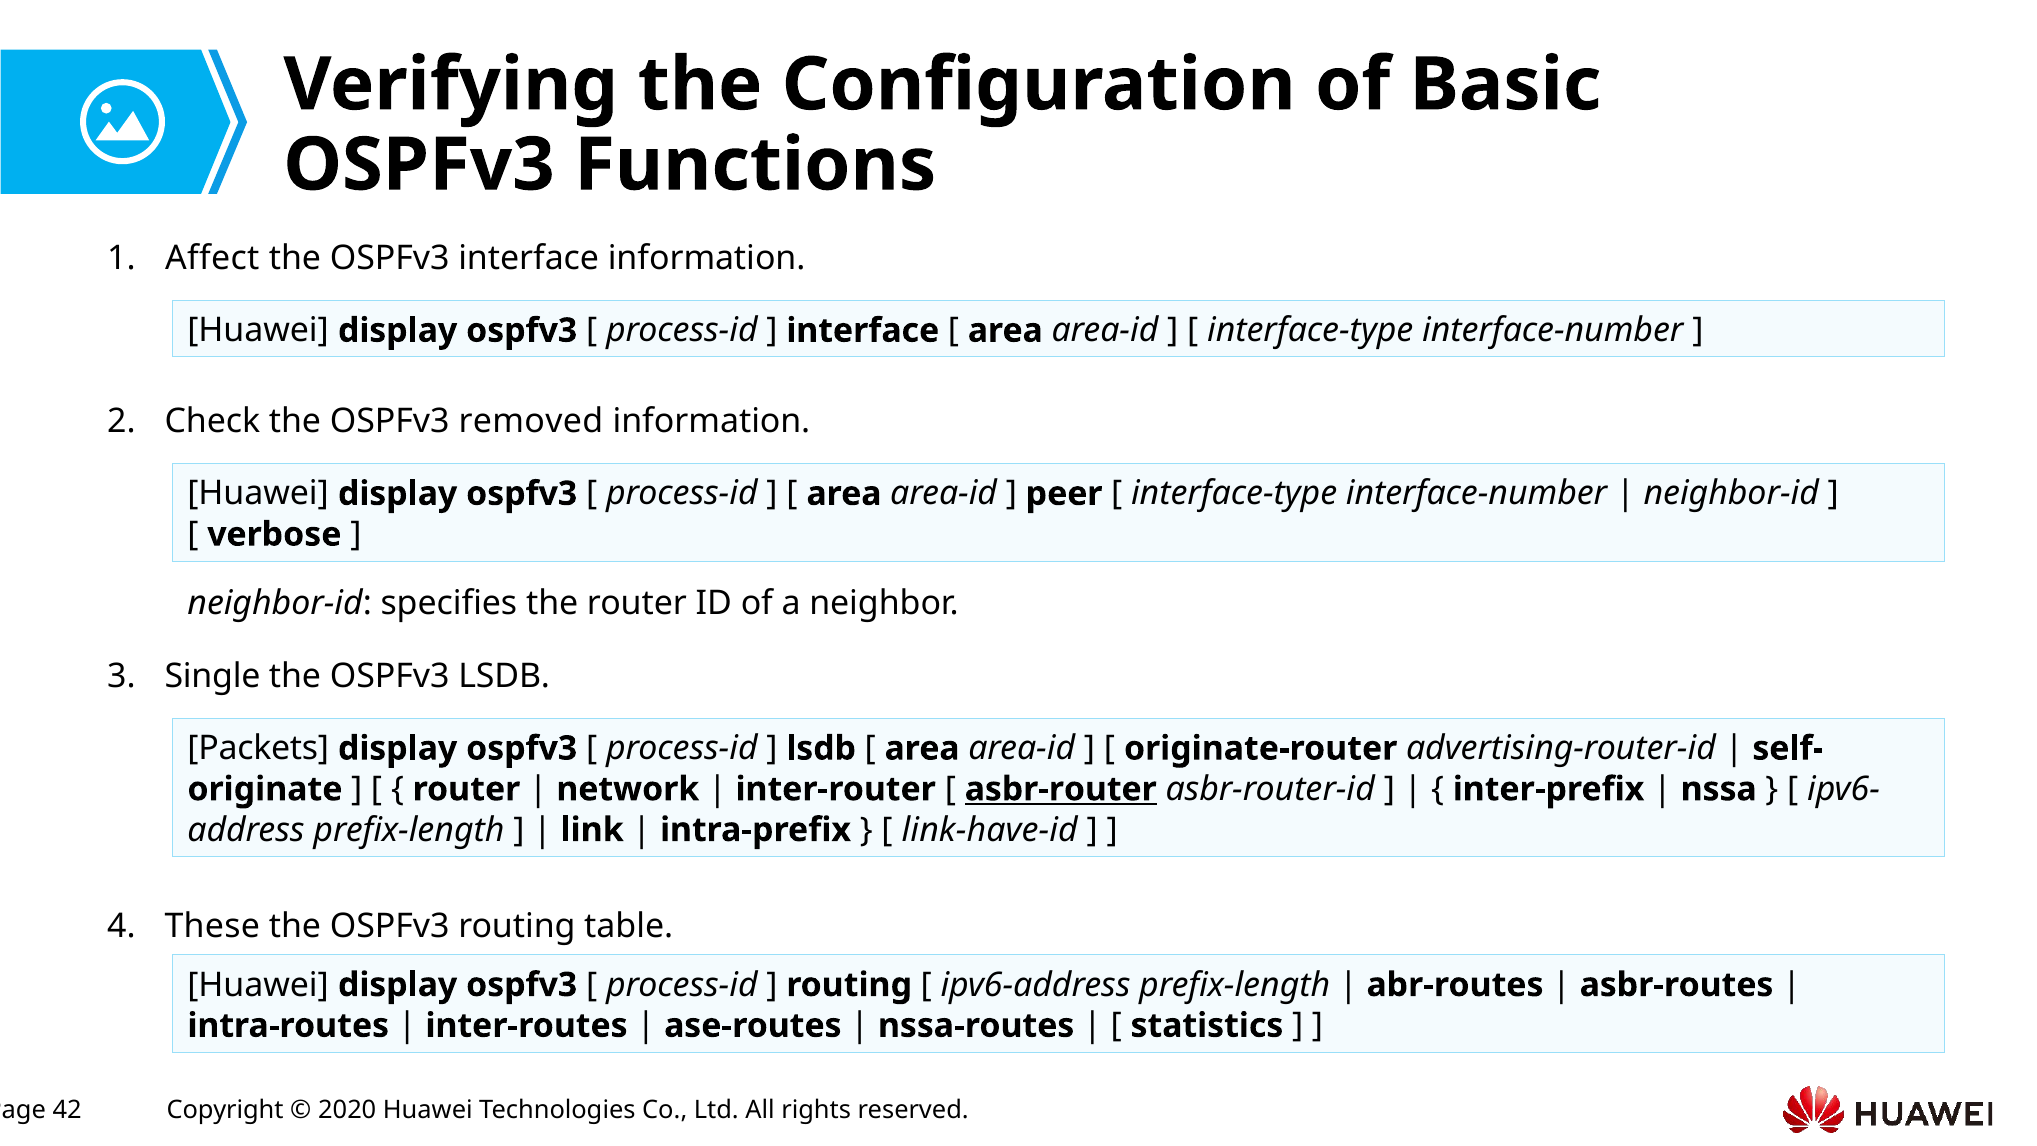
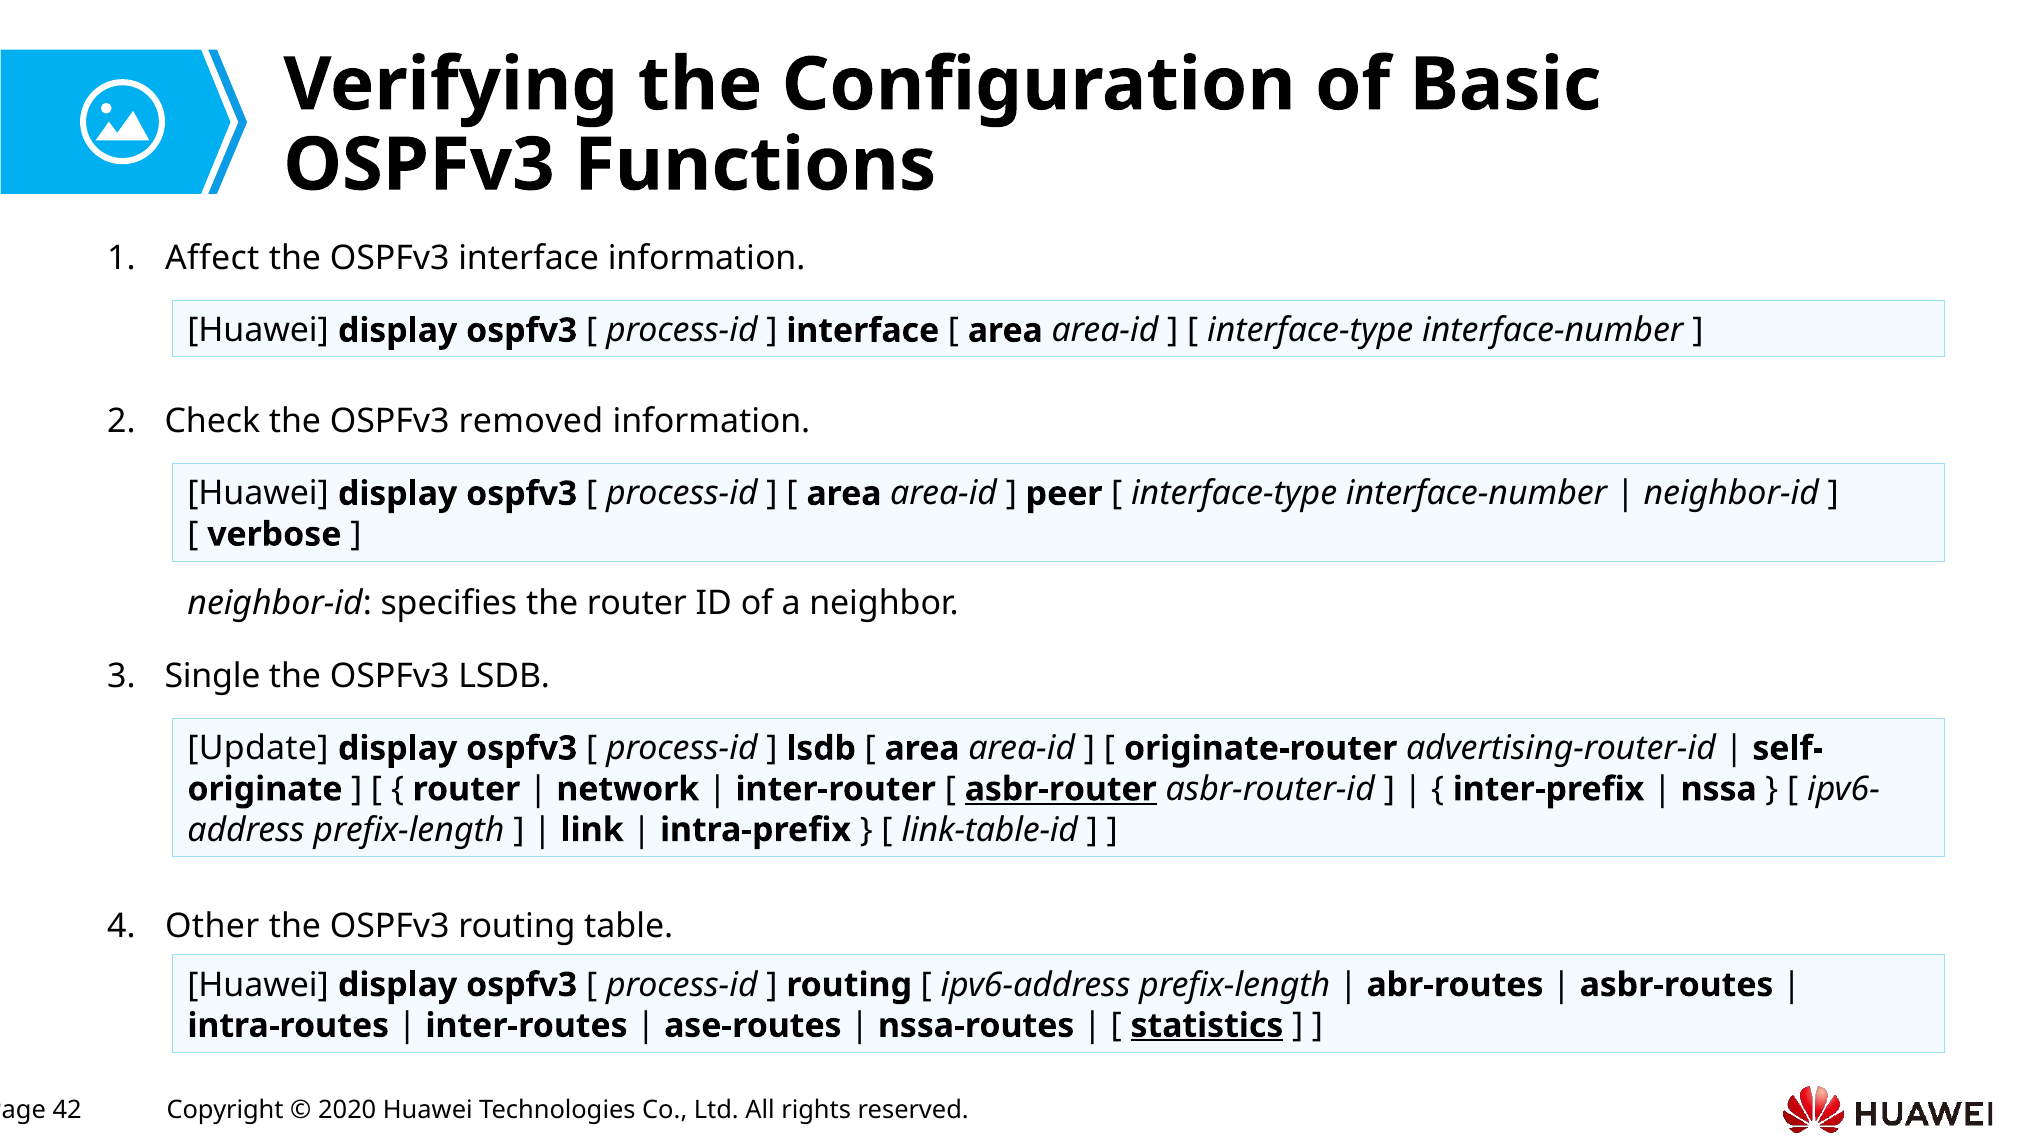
Packets: Packets -> Update
link-have-id: link-have-id -> link-table-id
These: These -> Other
statistics underline: none -> present
